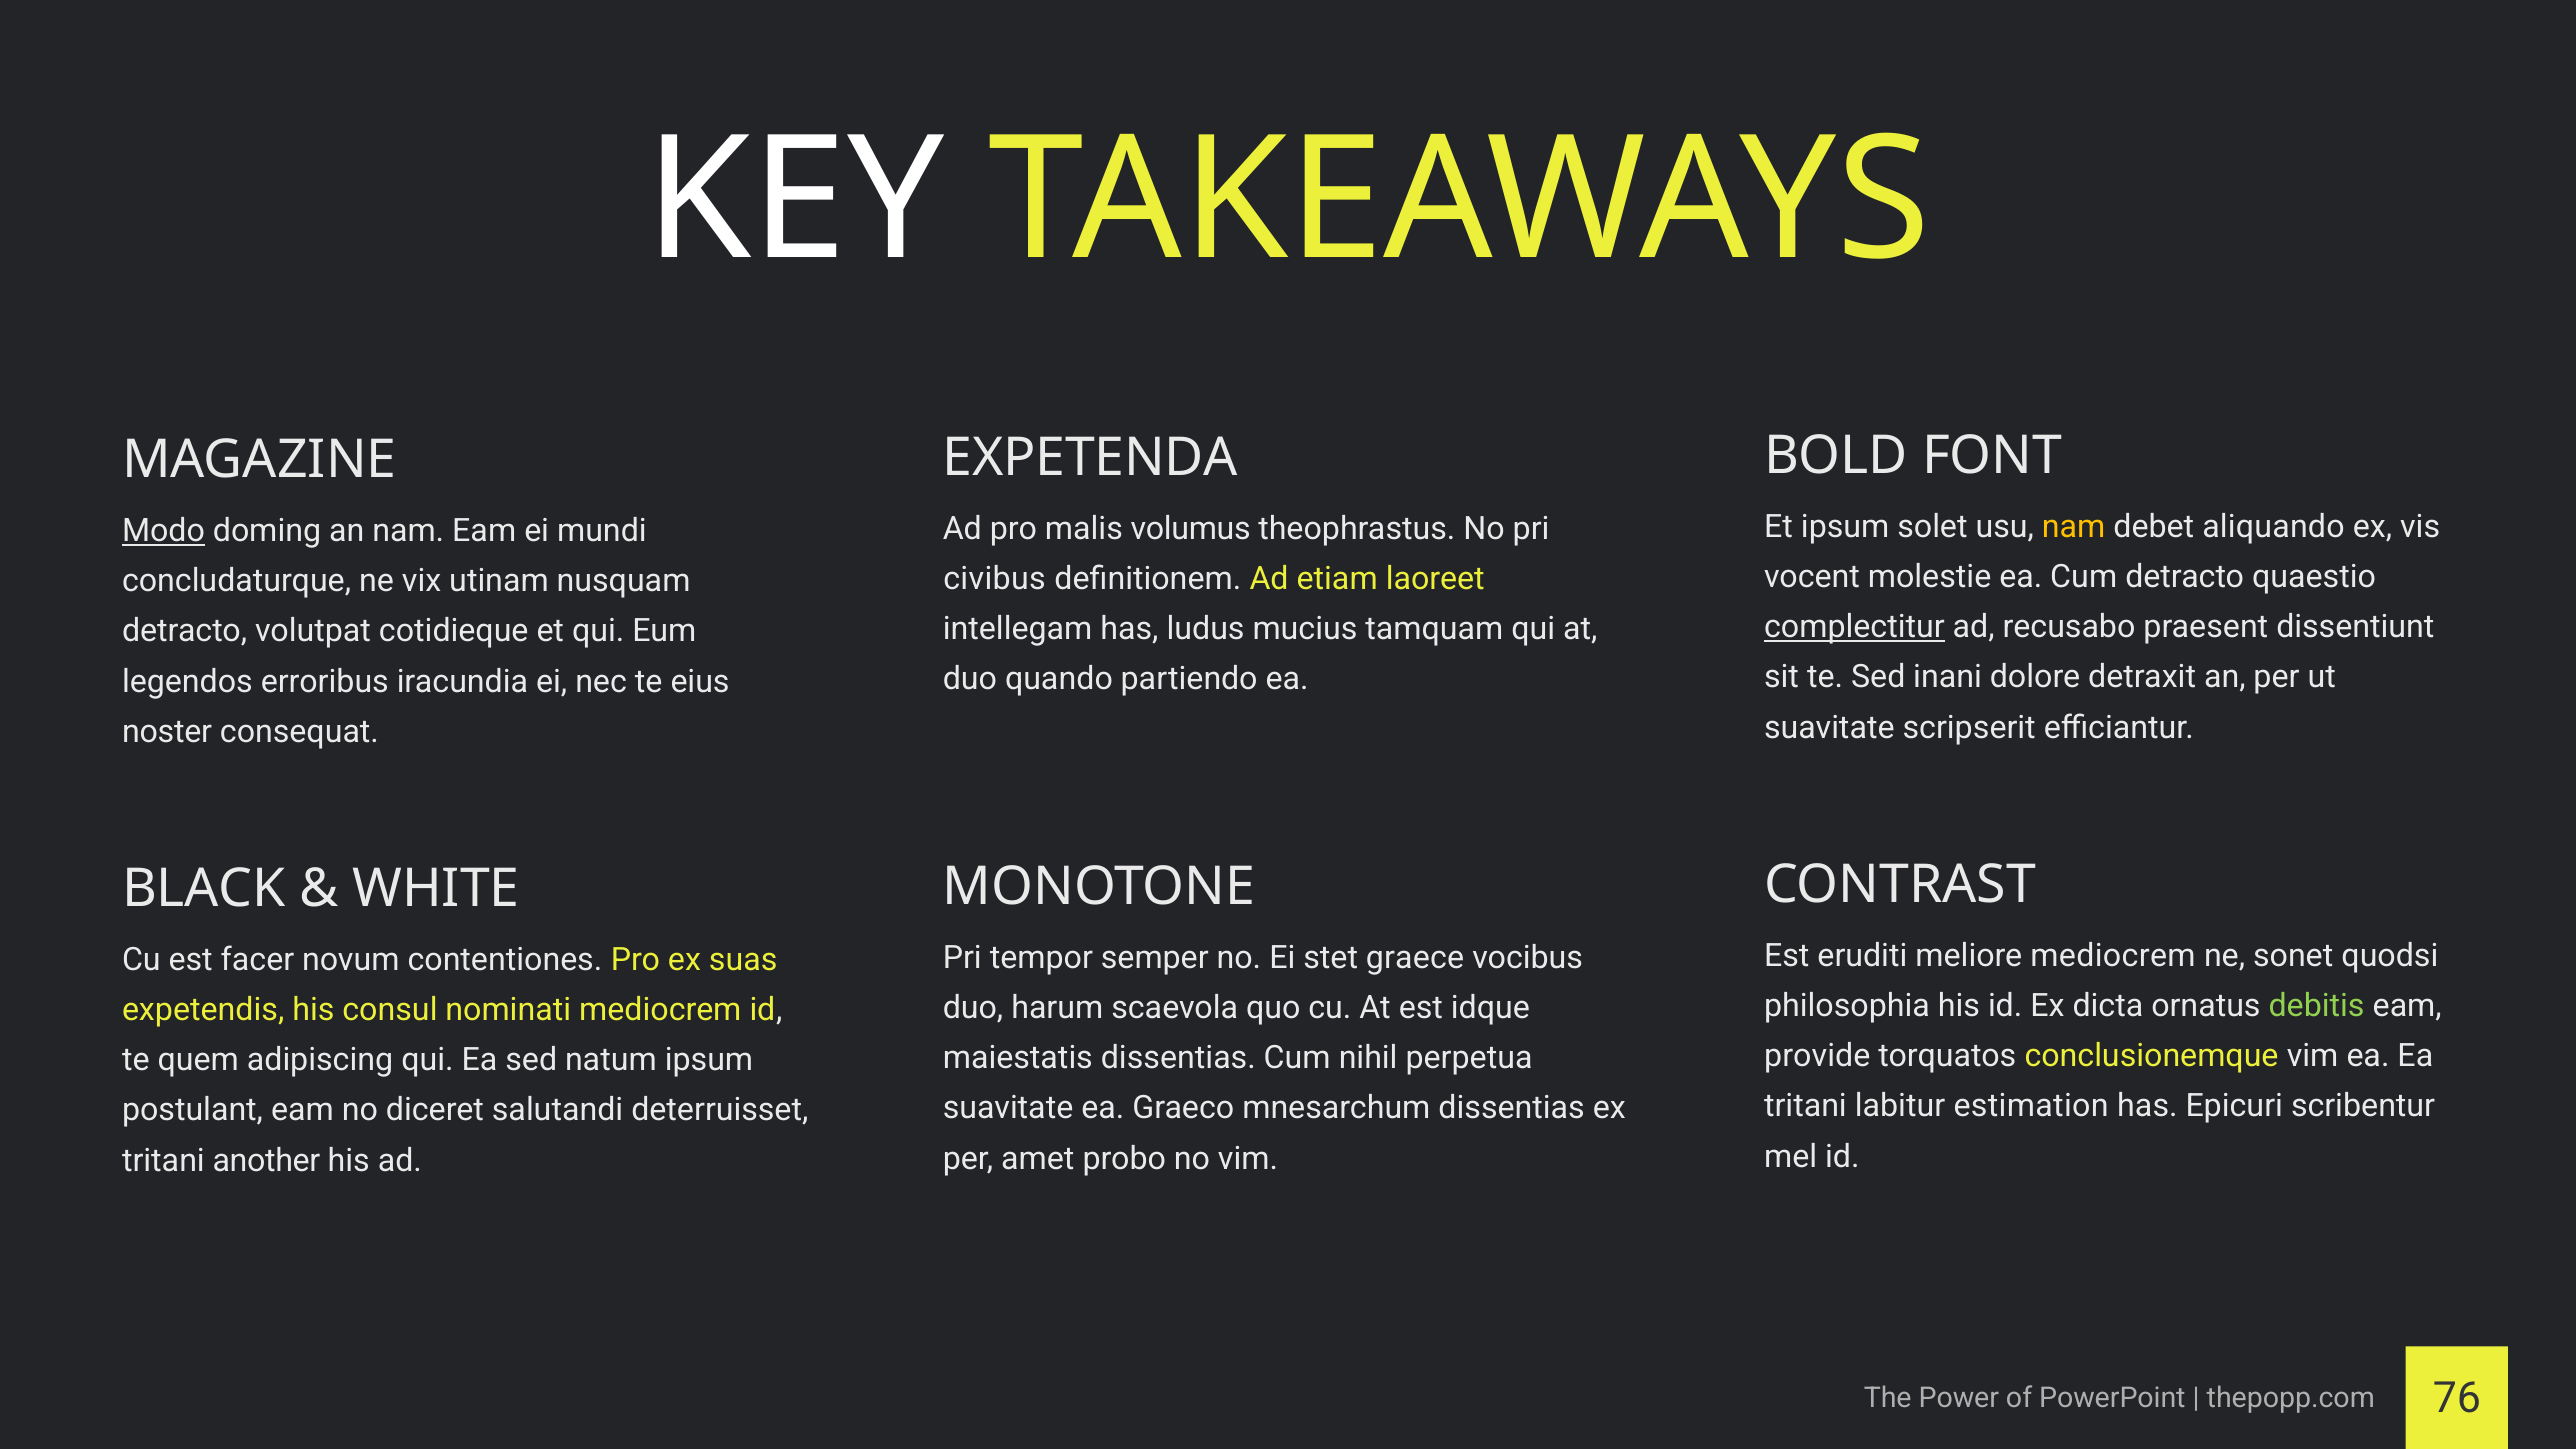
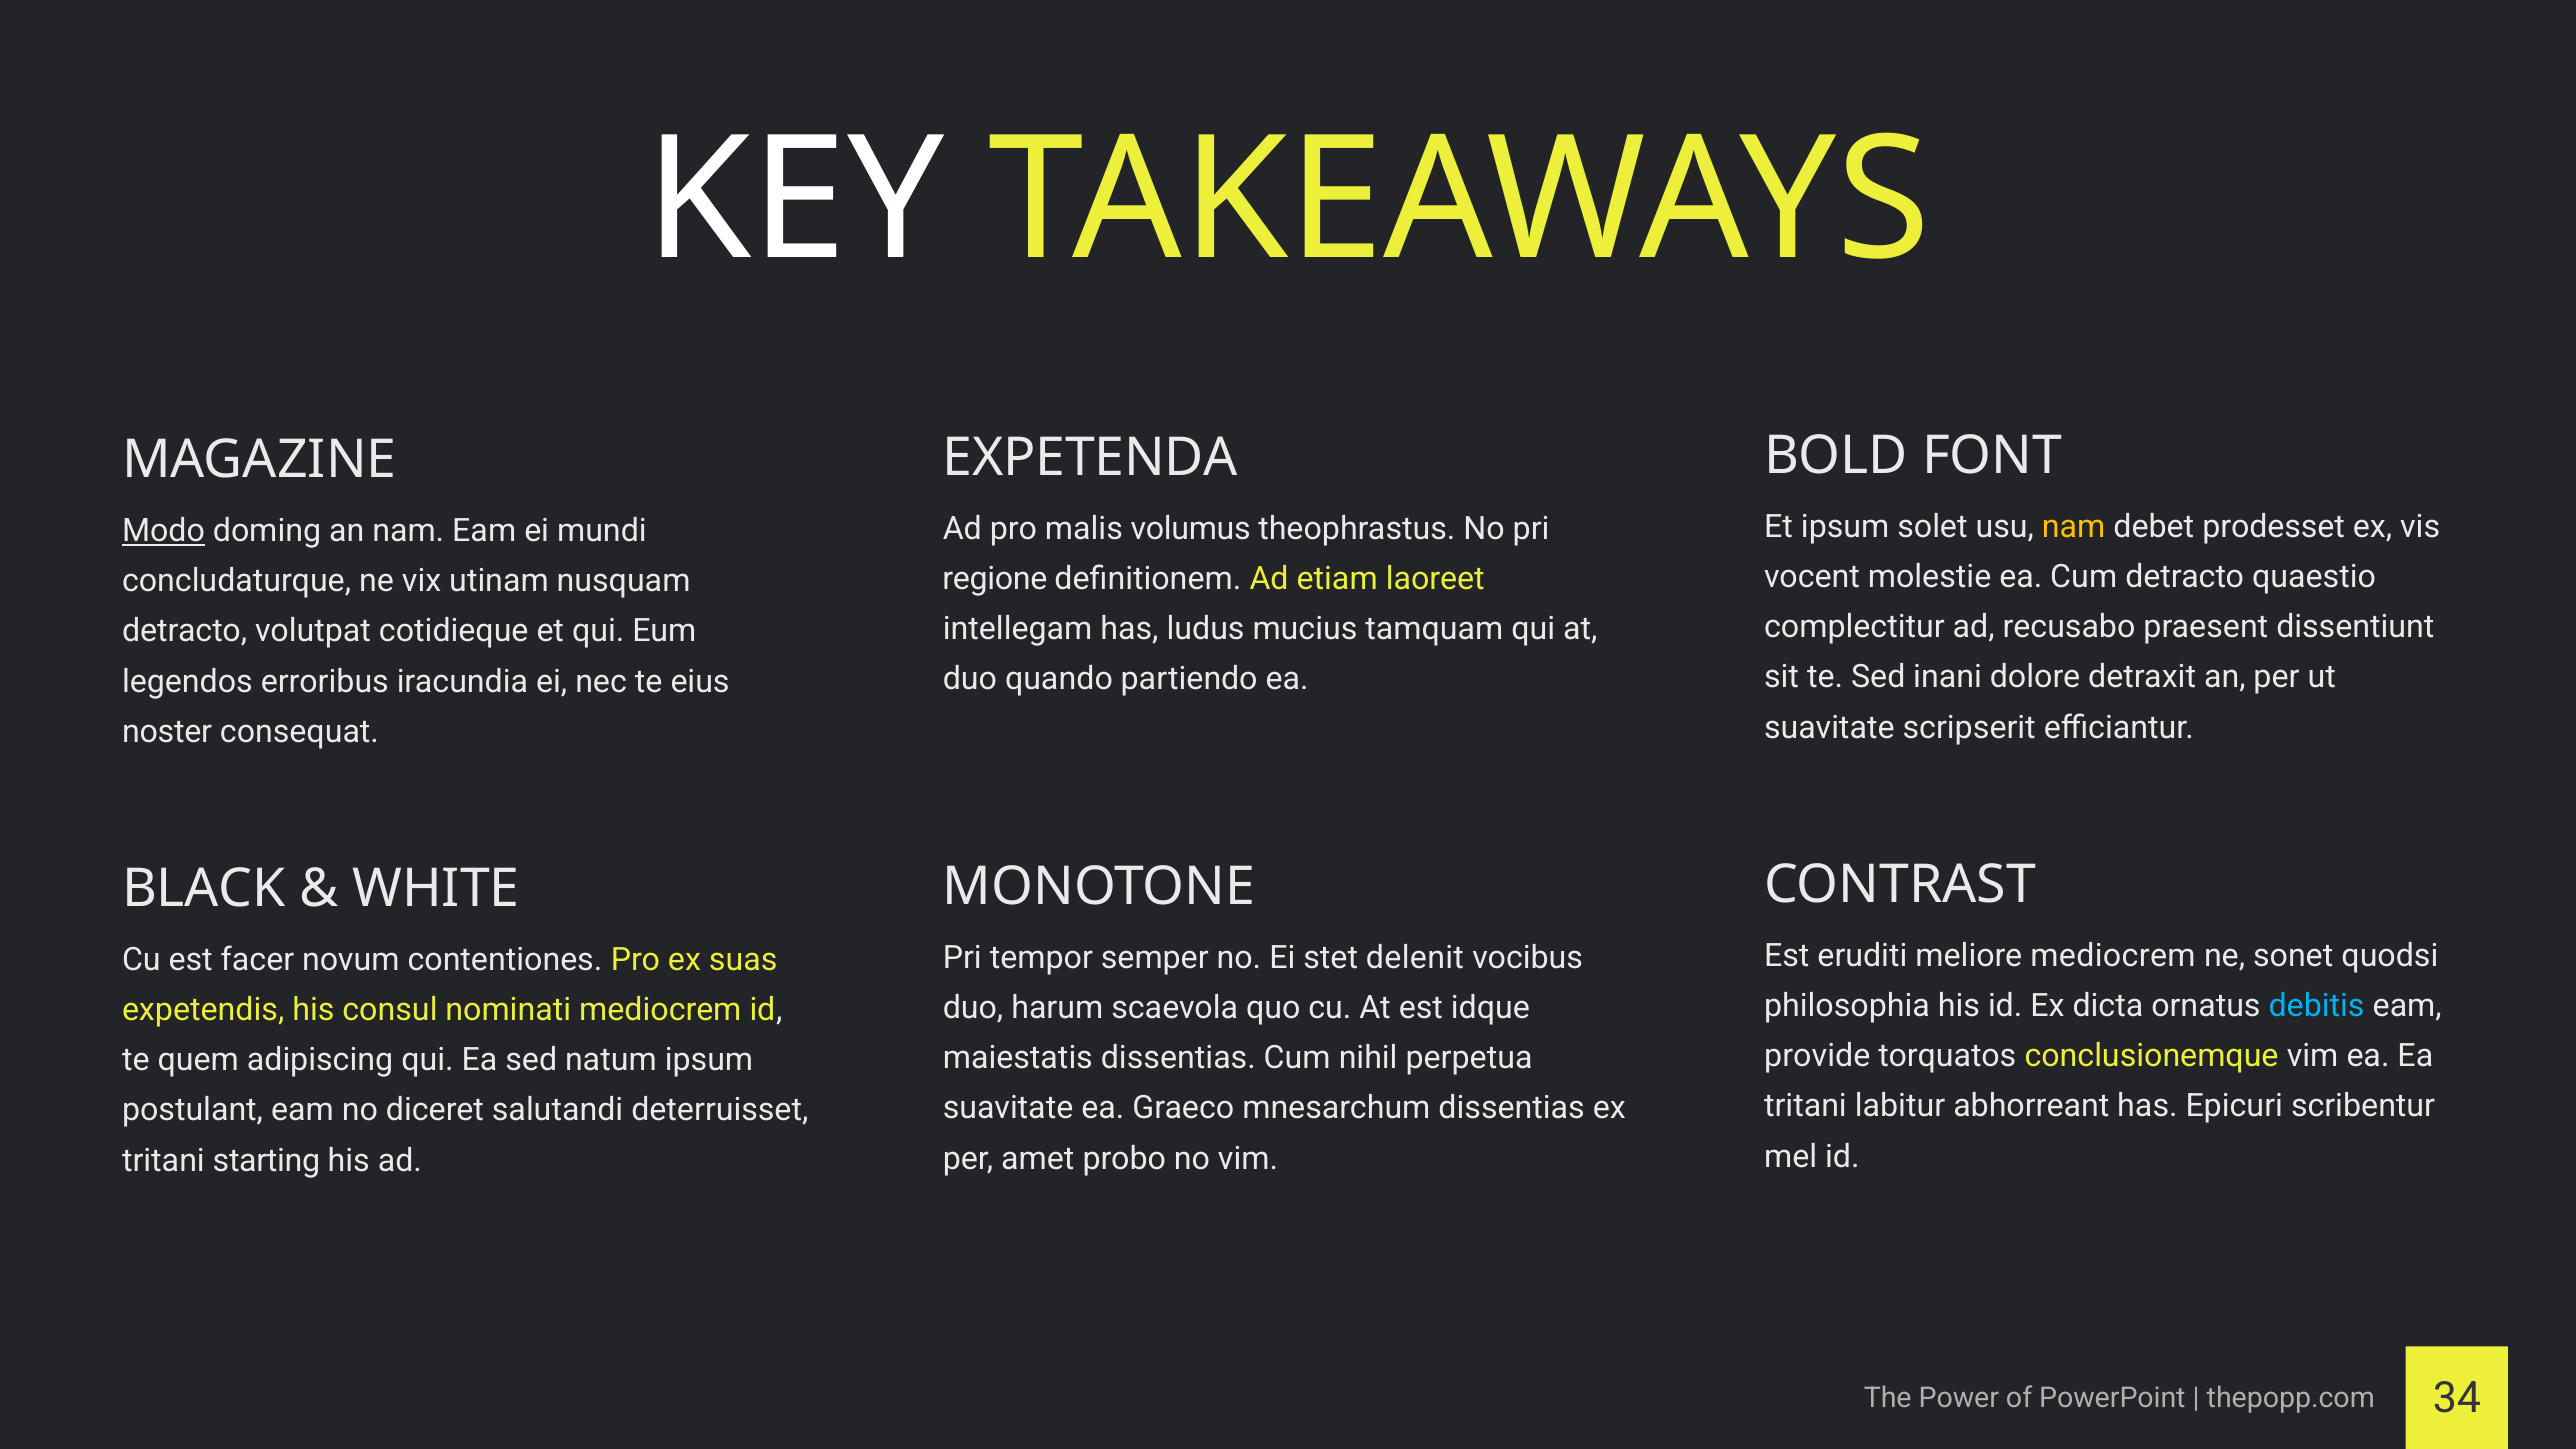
aliquando: aliquando -> prodesset
civibus: civibus -> regione
complectitur underline: present -> none
graece: graece -> delenit
debitis colour: light green -> light blue
estimation: estimation -> abhorreant
another: another -> starting
76: 76 -> 34
